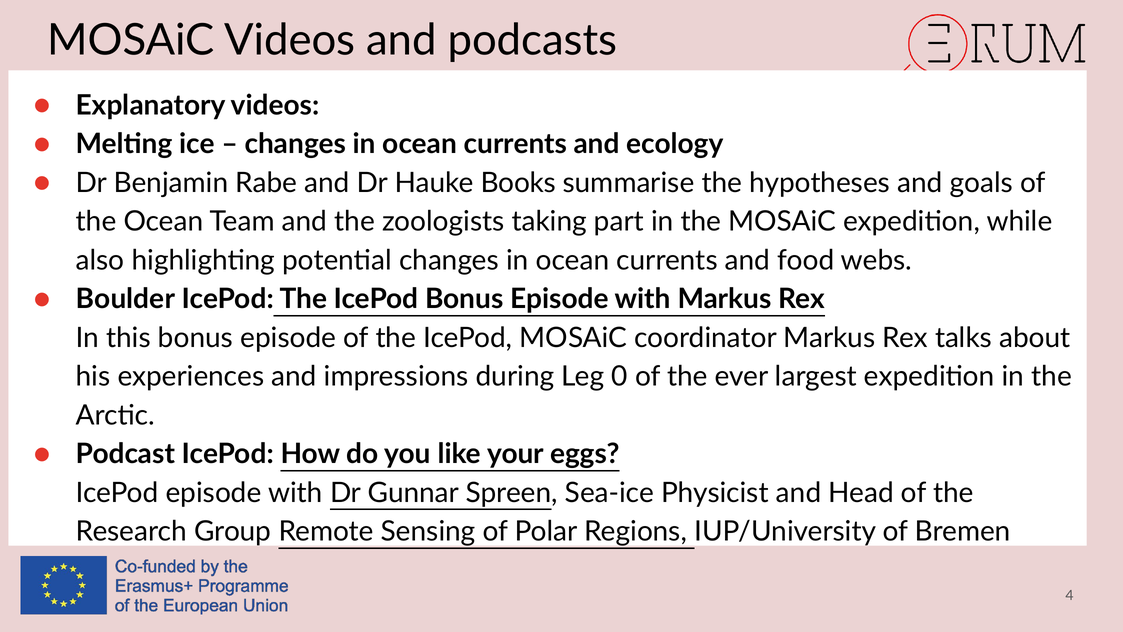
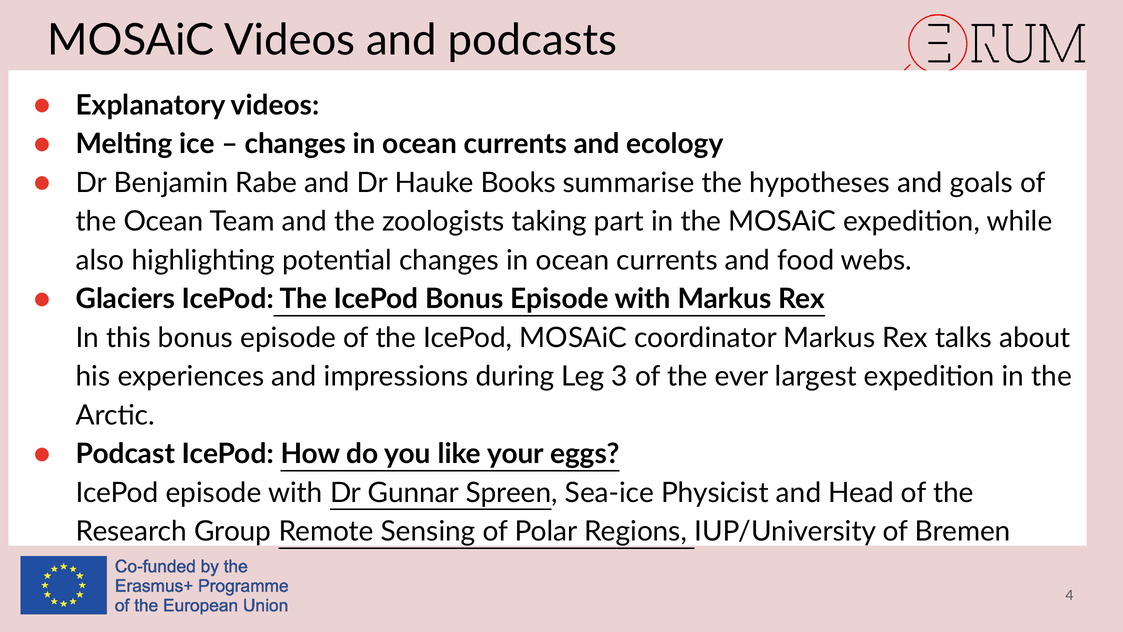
Boulder: Boulder -> Glaciers
0: 0 -> 3
